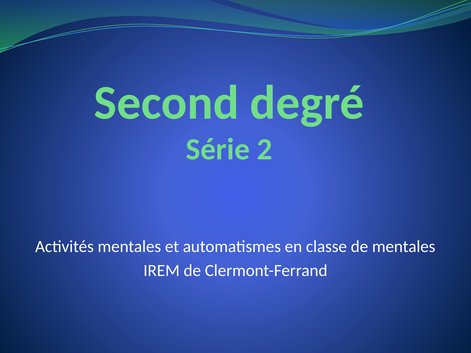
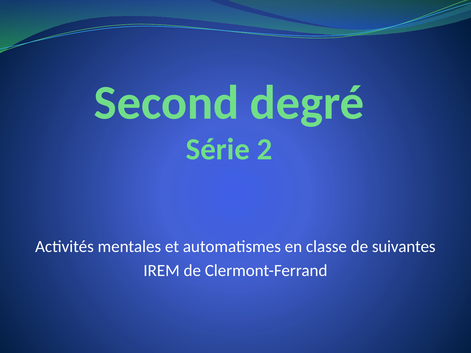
de mentales: mentales -> suivantes
